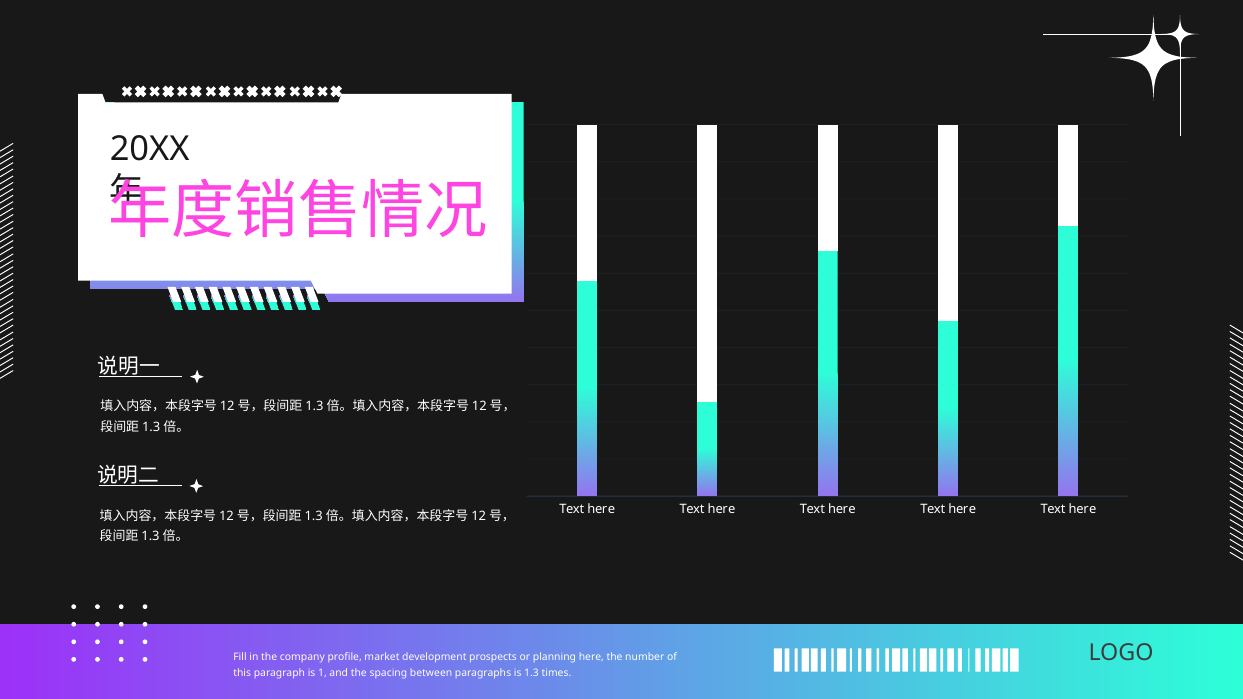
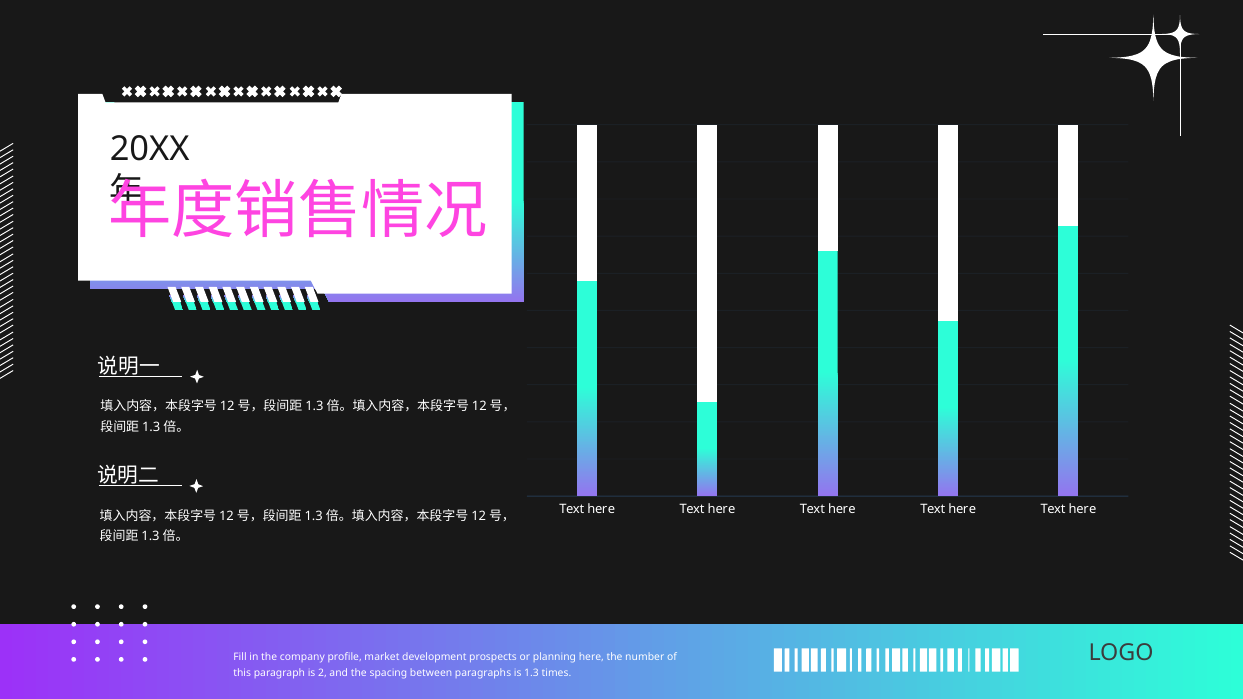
1: 1 -> 2
